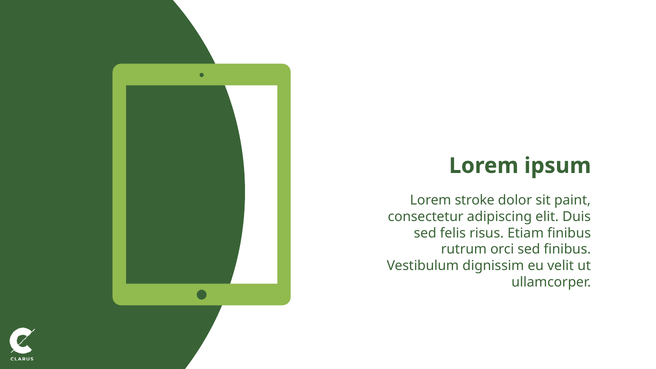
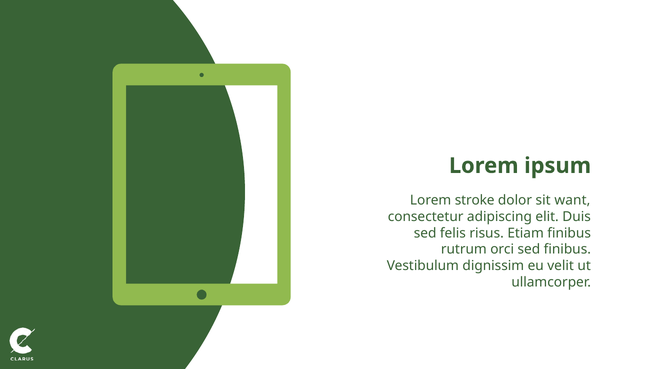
paint: paint -> want
